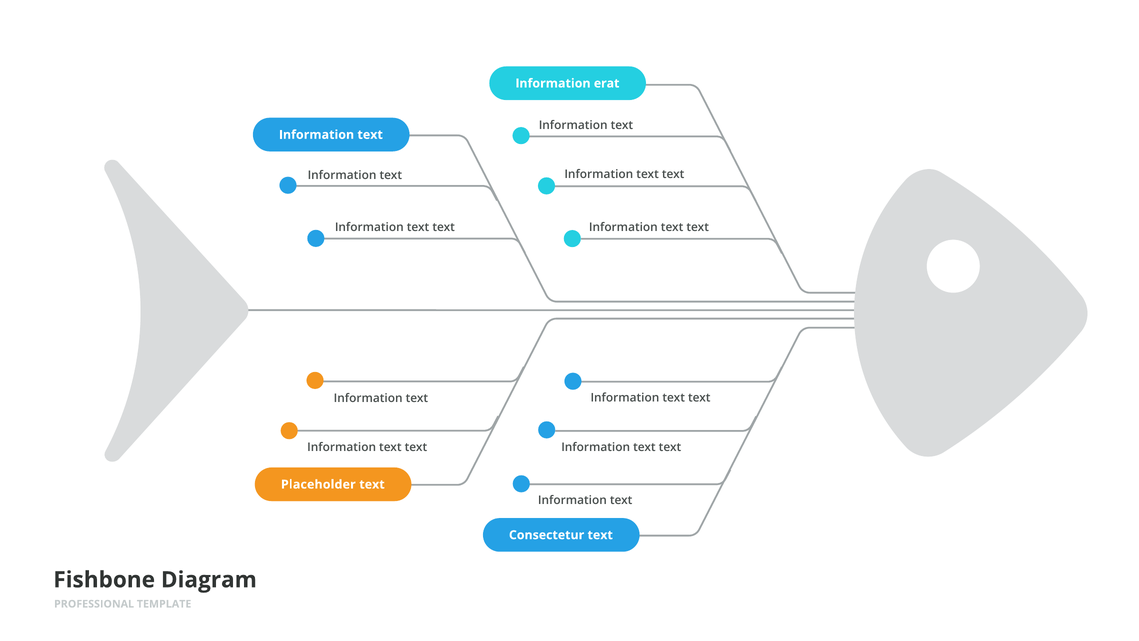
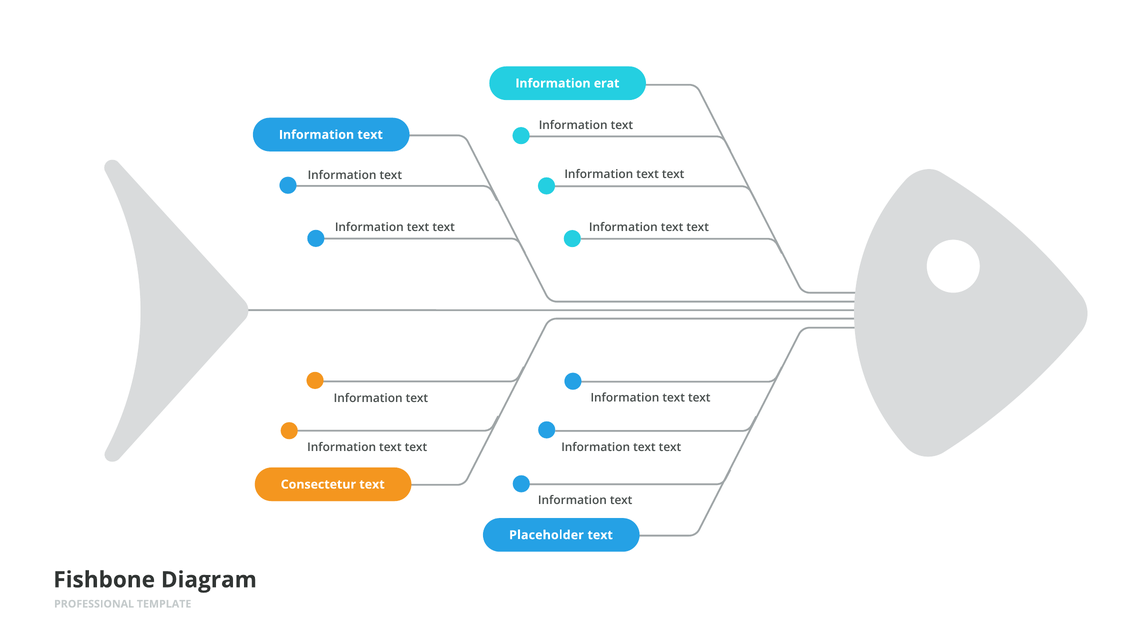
Placeholder: Placeholder -> Consectetur
Consectetur: Consectetur -> Placeholder
